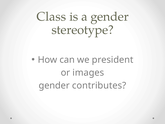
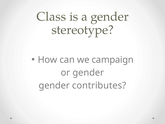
president: president -> campaign
or images: images -> gender
